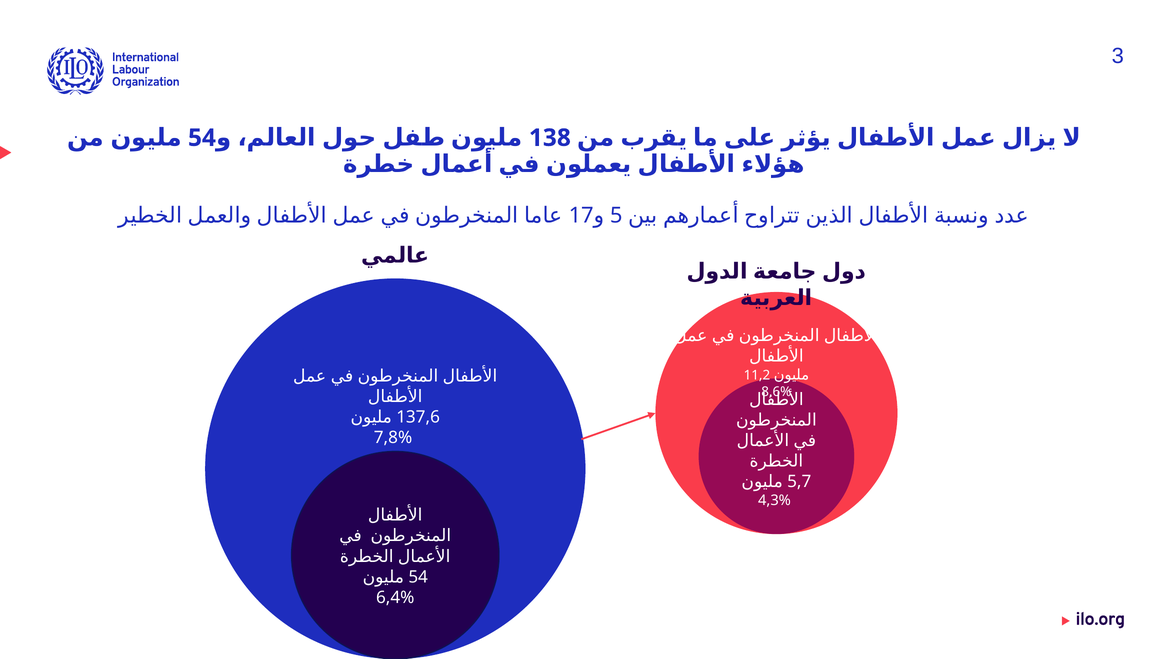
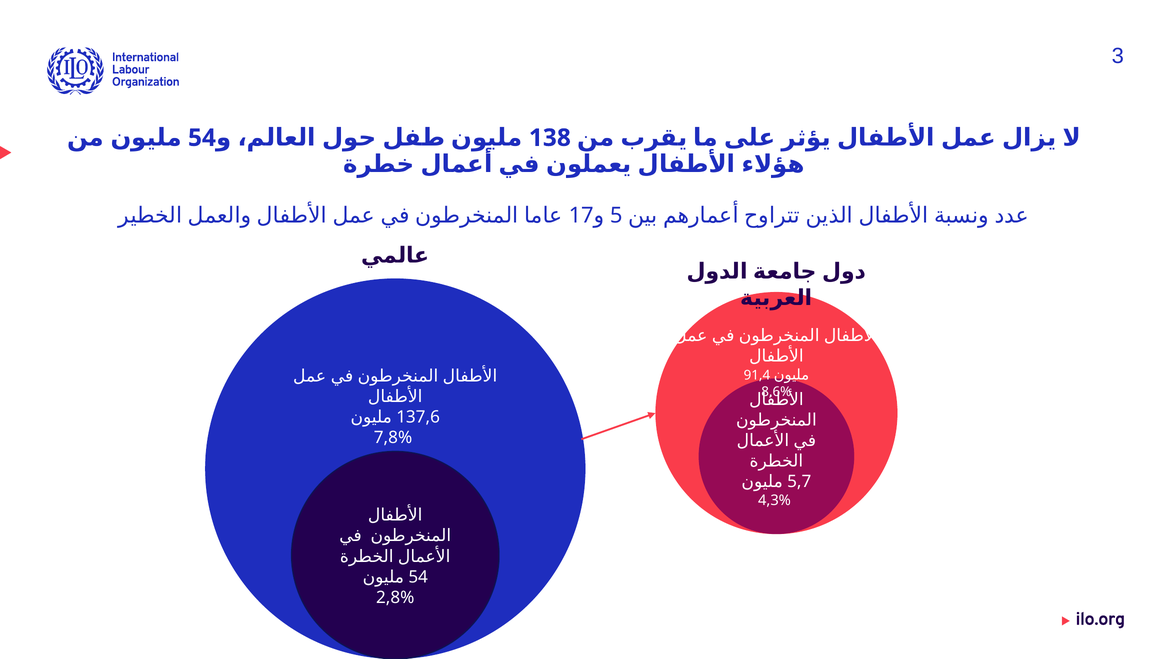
11,2: 11,2 -> 91,4
6,4%: 6,4% -> 2,8%
